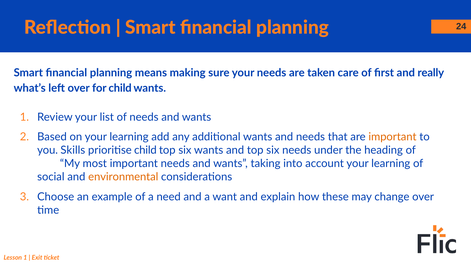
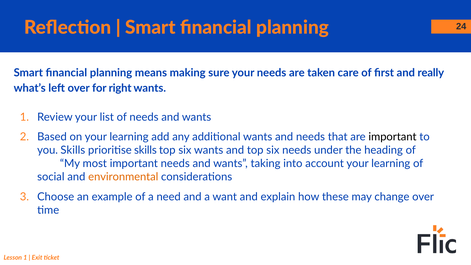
for child: child -> right
important at (392, 137) colour: orange -> black
prioritise child: child -> skills
